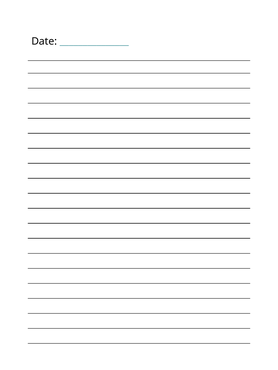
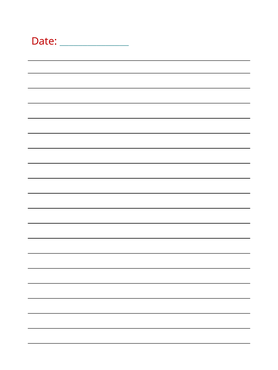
Date colour: black -> red
